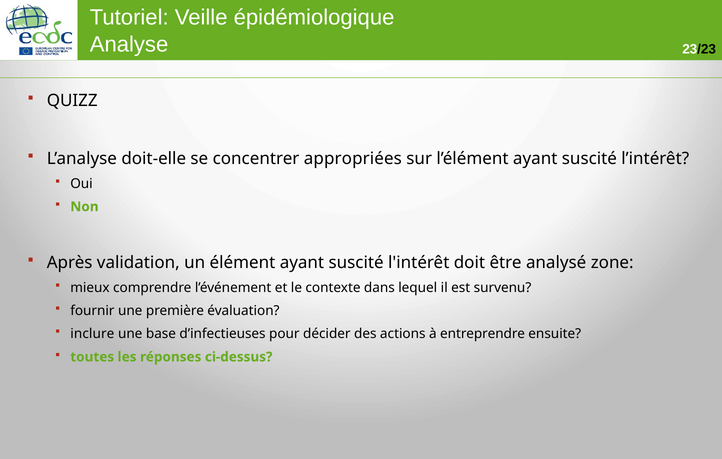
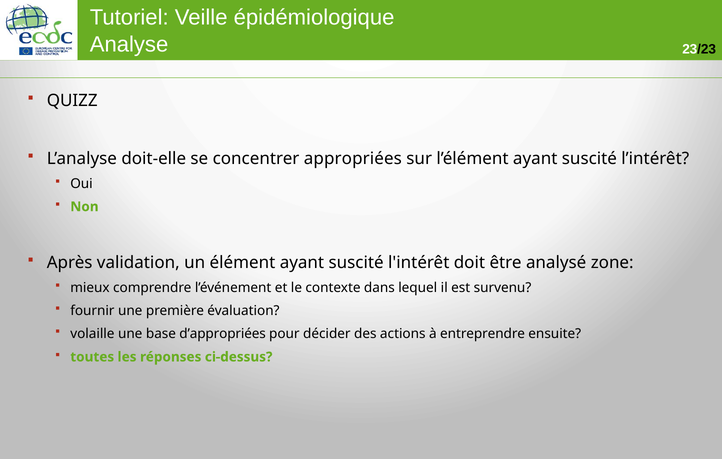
inclure: inclure -> volaille
d’infectieuses: d’infectieuses -> d’appropriées
